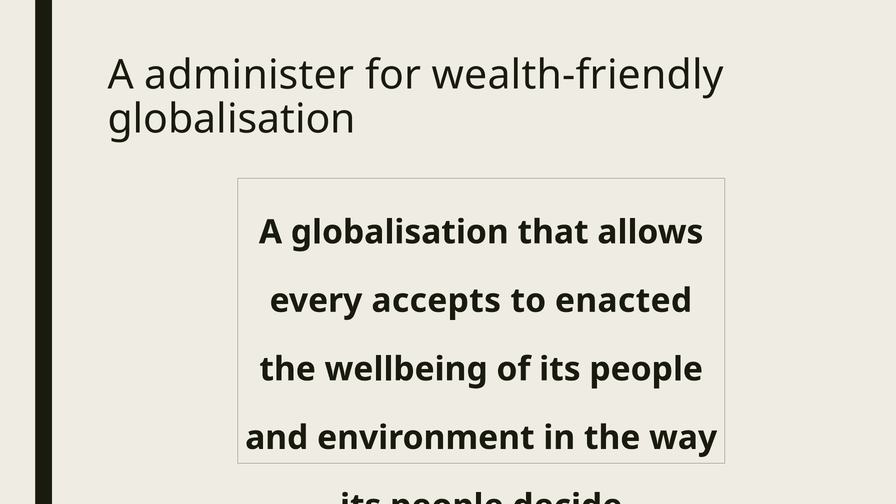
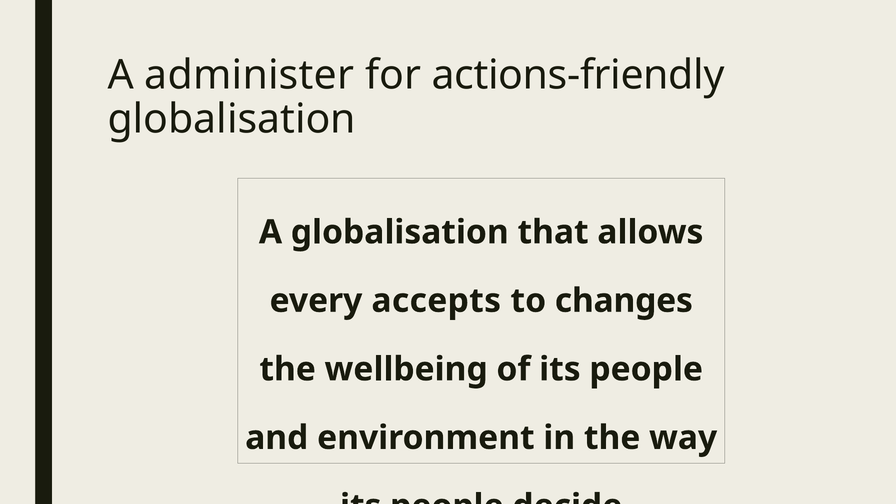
wealth-friendly: wealth-friendly -> actions-friendly
enacted: enacted -> changes
